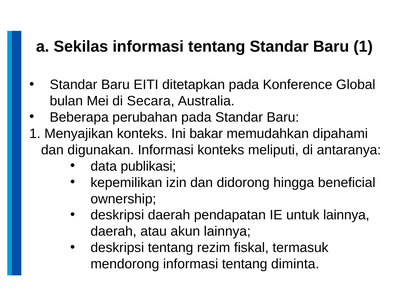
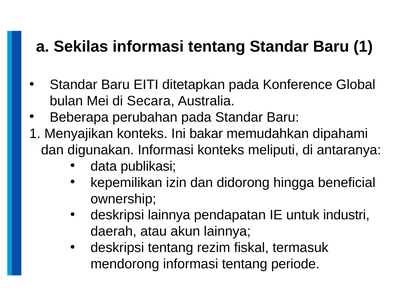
deskripsi daerah: daerah -> lainnya
untuk lainnya: lainnya -> industri
diminta: diminta -> periode
